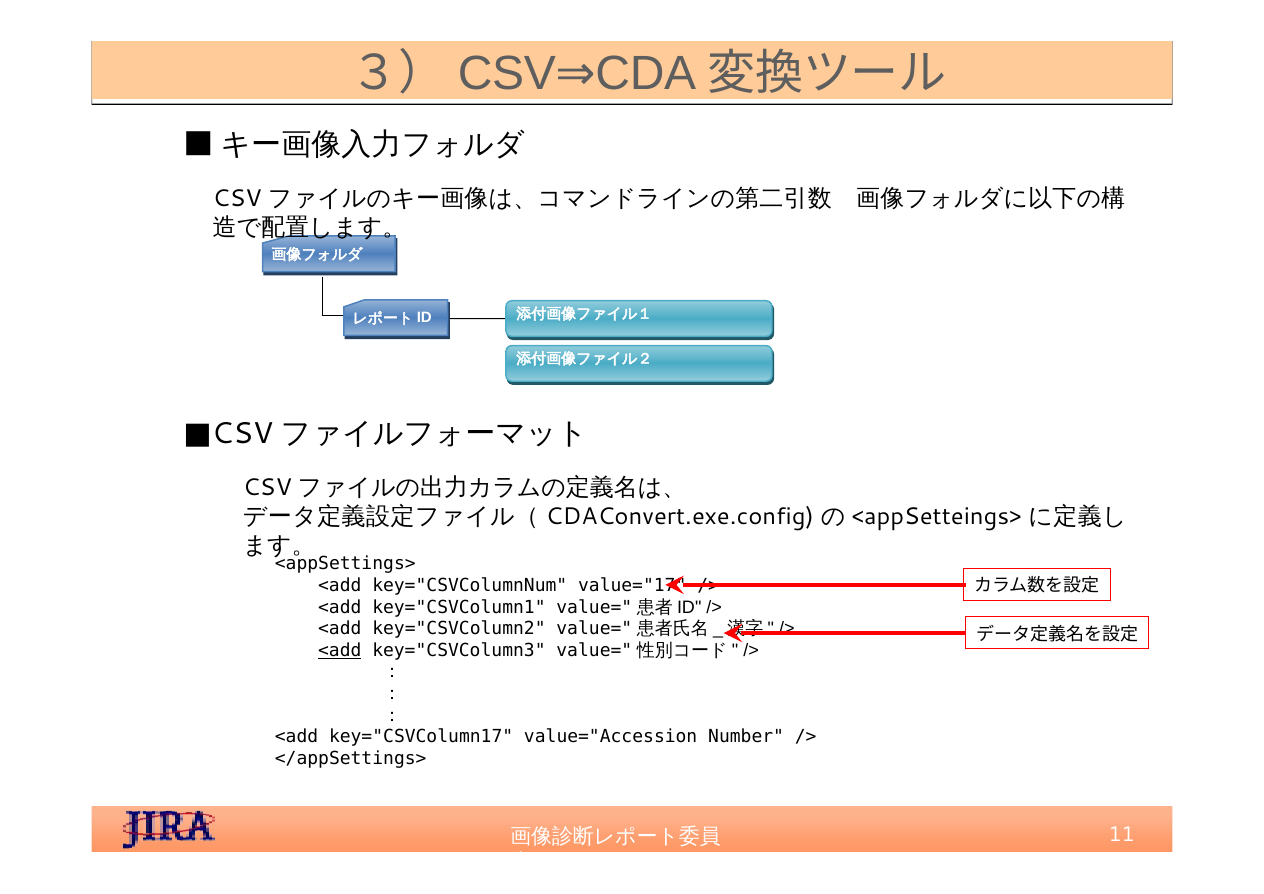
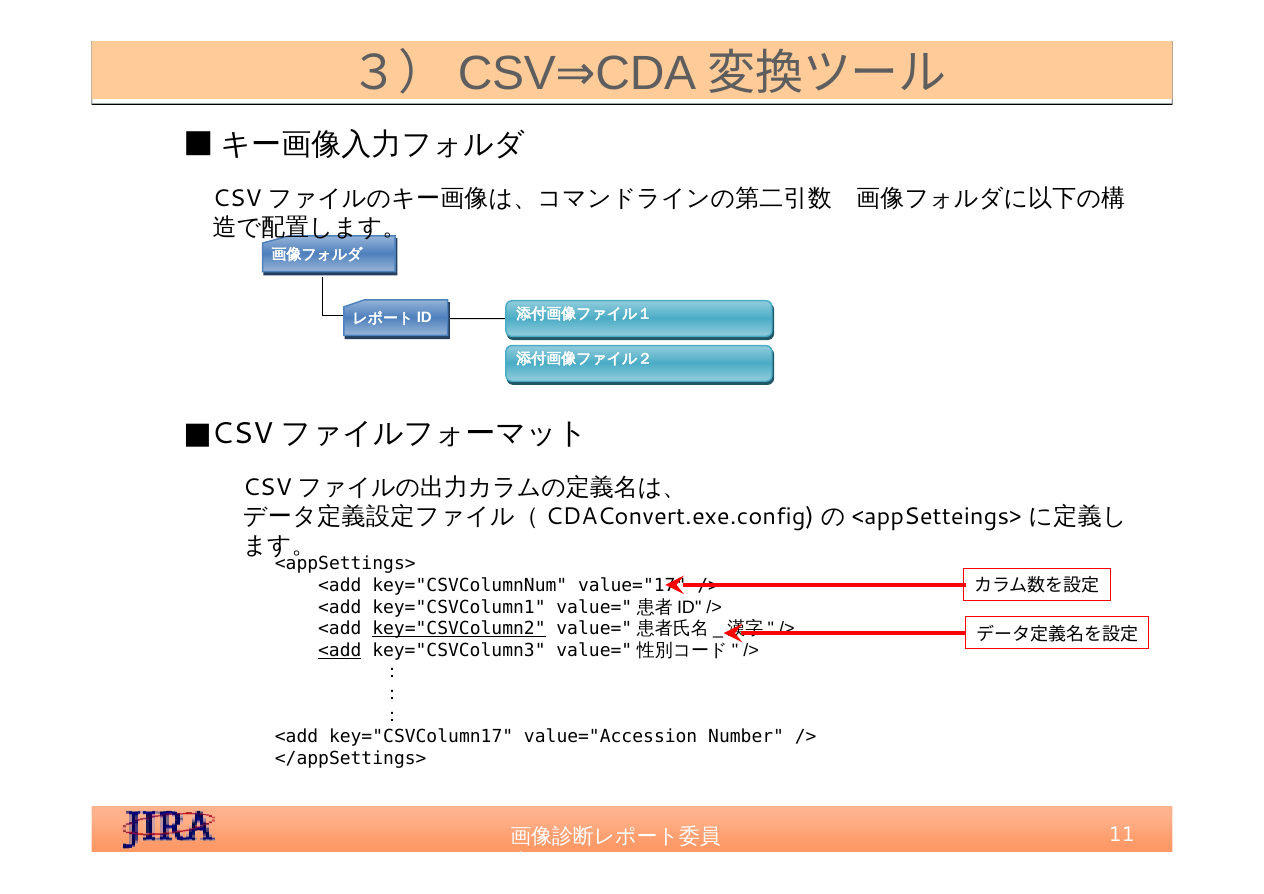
key="CSVColumn2 underline: none -> present
